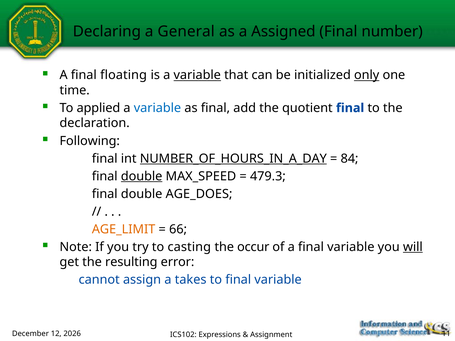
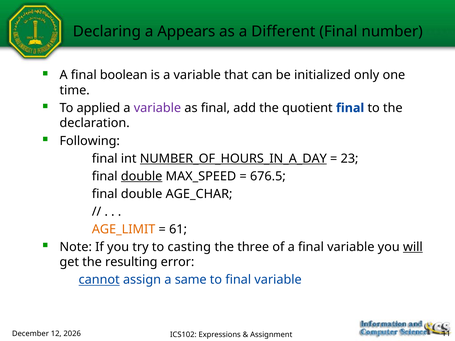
General: General -> Appears
Assigned: Assigned -> Different
floating: floating -> boolean
variable at (197, 75) underline: present -> none
only underline: present -> none
variable at (157, 108) colour: blue -> purple
84: 84 -> 23
479.3: 479.3 -> 676.5
AGE_DOES: AGE_DOES -> AGE_CHAR
66: 66 -> 61
occur: occur -> three
cannot underline: none -> present
takes: takes -> same
